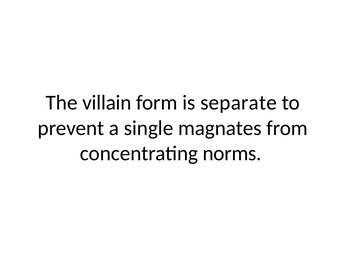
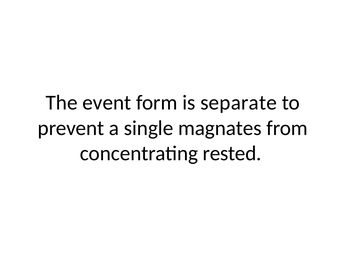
villain: villain -> event
norms: norms -> rested
